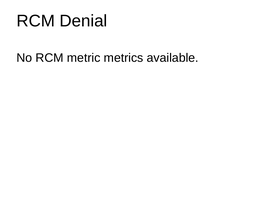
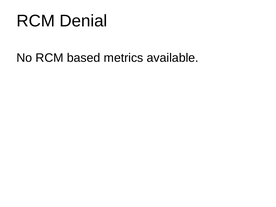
metric: metric -> based
